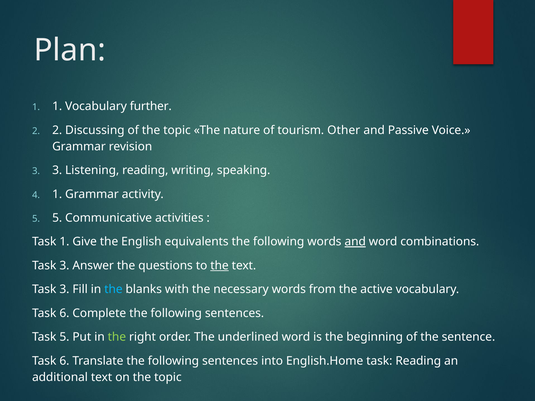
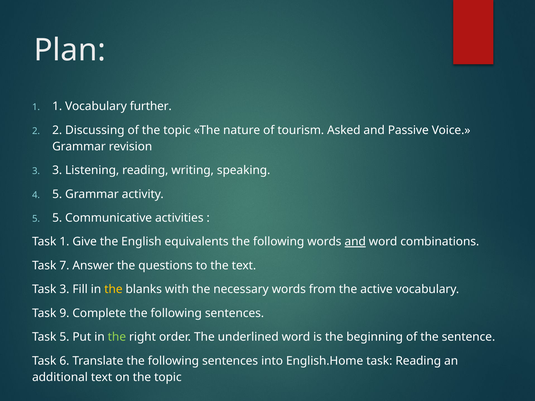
Other: Other -> Asked
4 1: 1 -> 5
3 at (64, 266): 3 -> 7
the at (220, 266) underline: present -> none
the at (113, 290) colour: light blue -> yellow
6 at (64, 313): 6 -> 9
